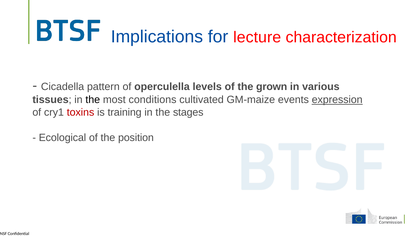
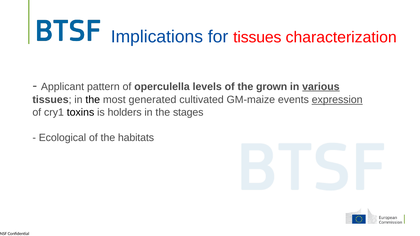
for lecture: lecture -> tissues
Cicadella: Cicadella -> Applicant
various underline: none -> present
conditions: conditions -> generated
toxins colour: red -> black
training: training -> holders
position: position -> habitats
